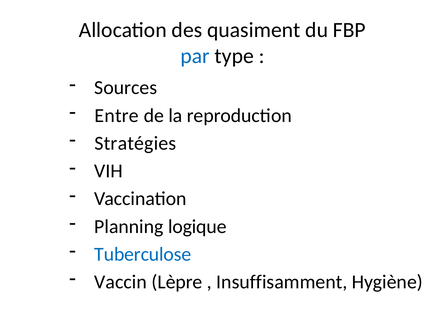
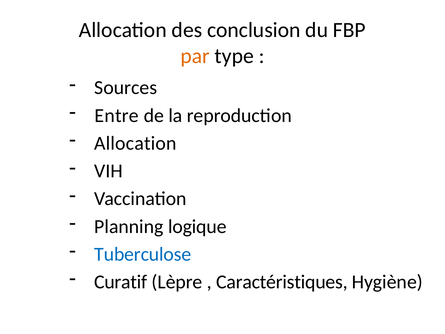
quasiment: quasiment -> conclusion
par colour: blue -> orange
Stratégies at (135, 143): Stratégies -> Allocation
Vaccin: Vaccin -> Curatif
Insuffisamment: Insuffisamment -> Caractéristiques
